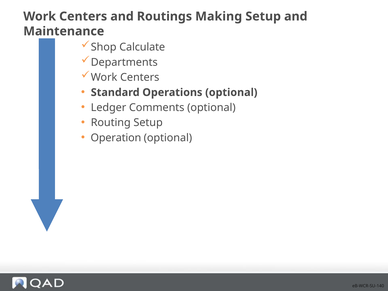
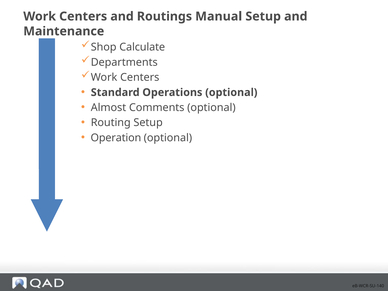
Making: Making -> Manual
Ledger: Ledger -> Almost
